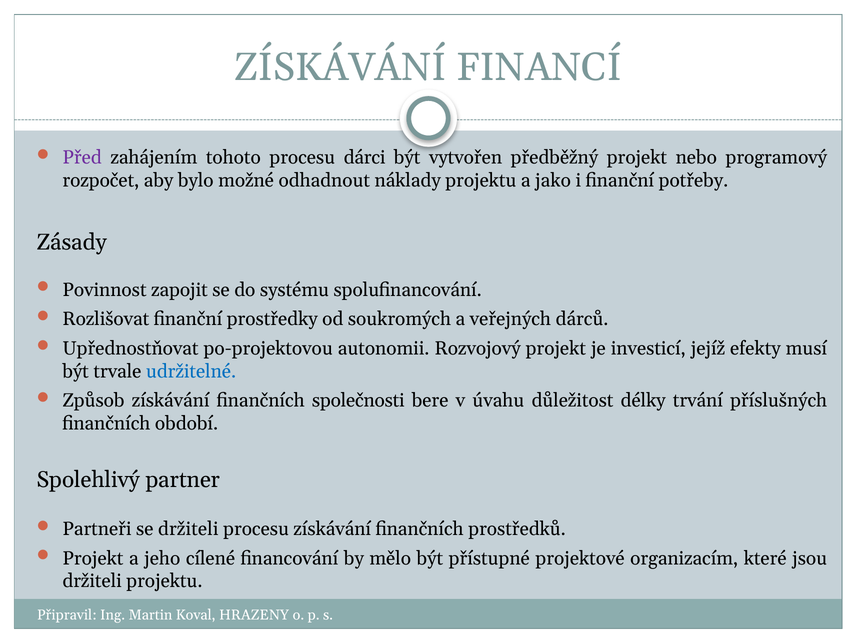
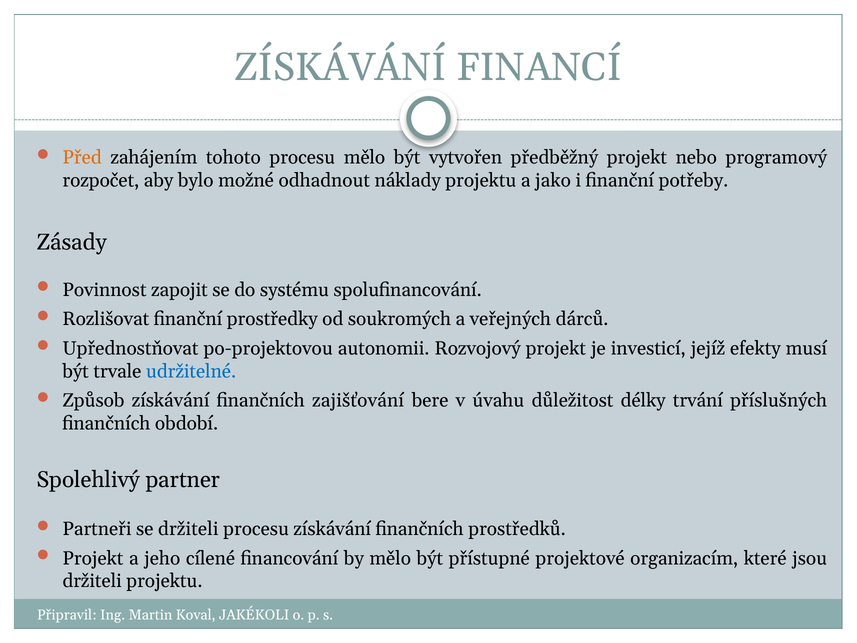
Před colour: purple -> orange
procesu dárci: dárci -> mělo
společnosti: společnosti -> zajišťování
HRAZENY: HRAZENY -> JAKÉKOLI
